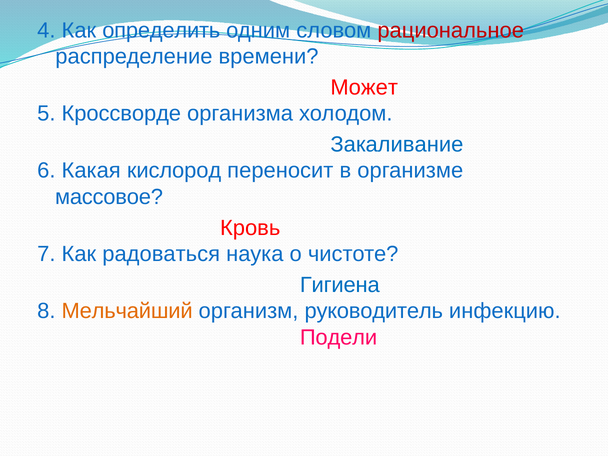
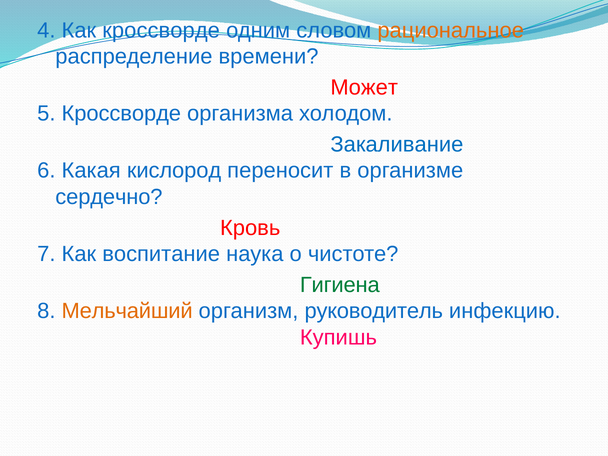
Как определить: определить -> кроссворде
рациональное colour: red -> orange
массовое: массовое -> сердечно
радоваться: радоваться -> воспитание
Гигиена colour: blue -> green
Подели: Подели -> Купишь
